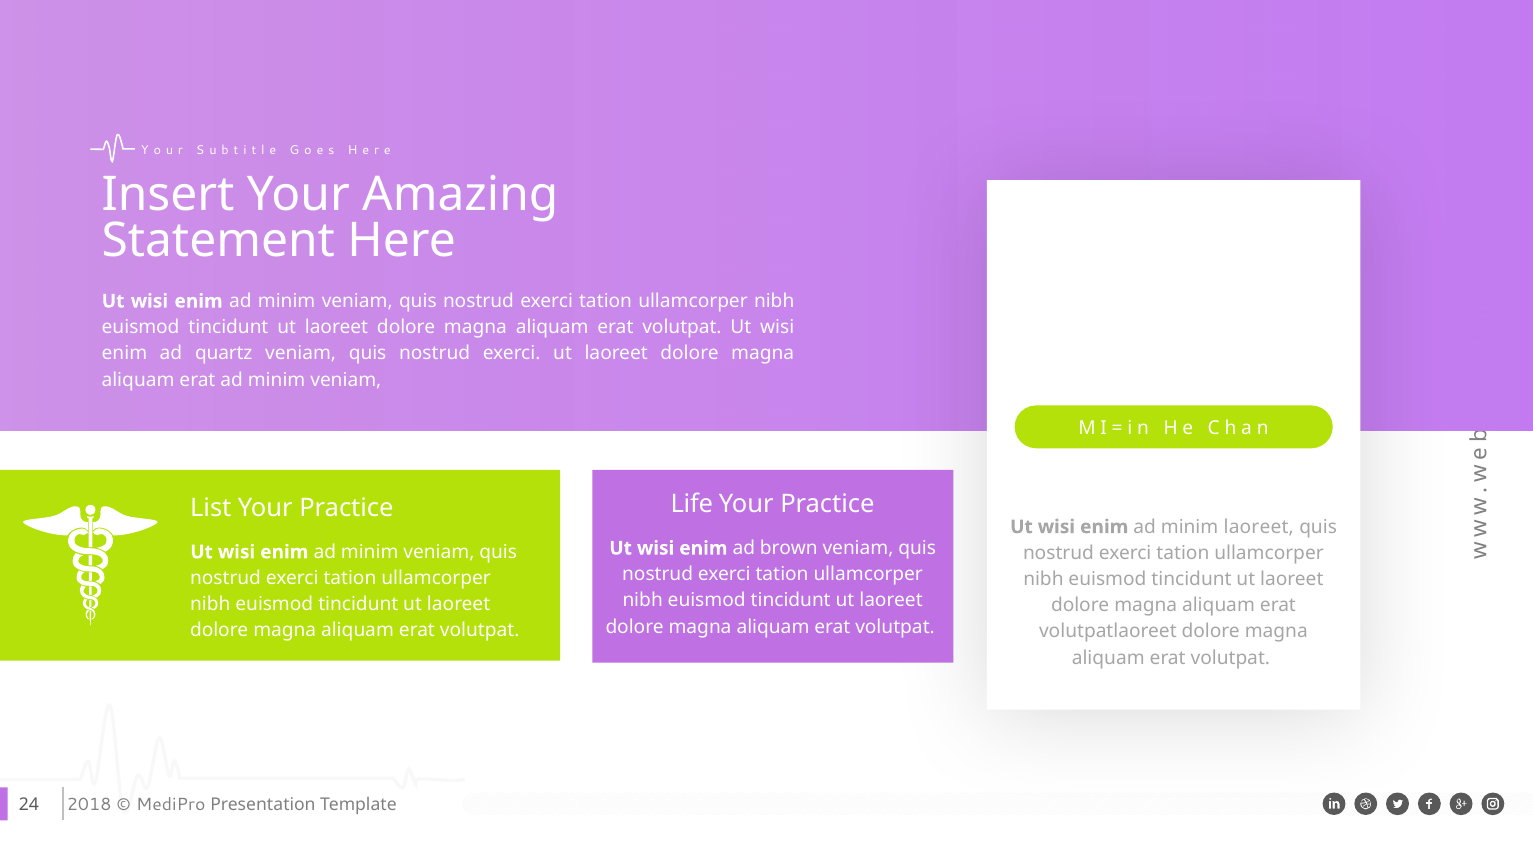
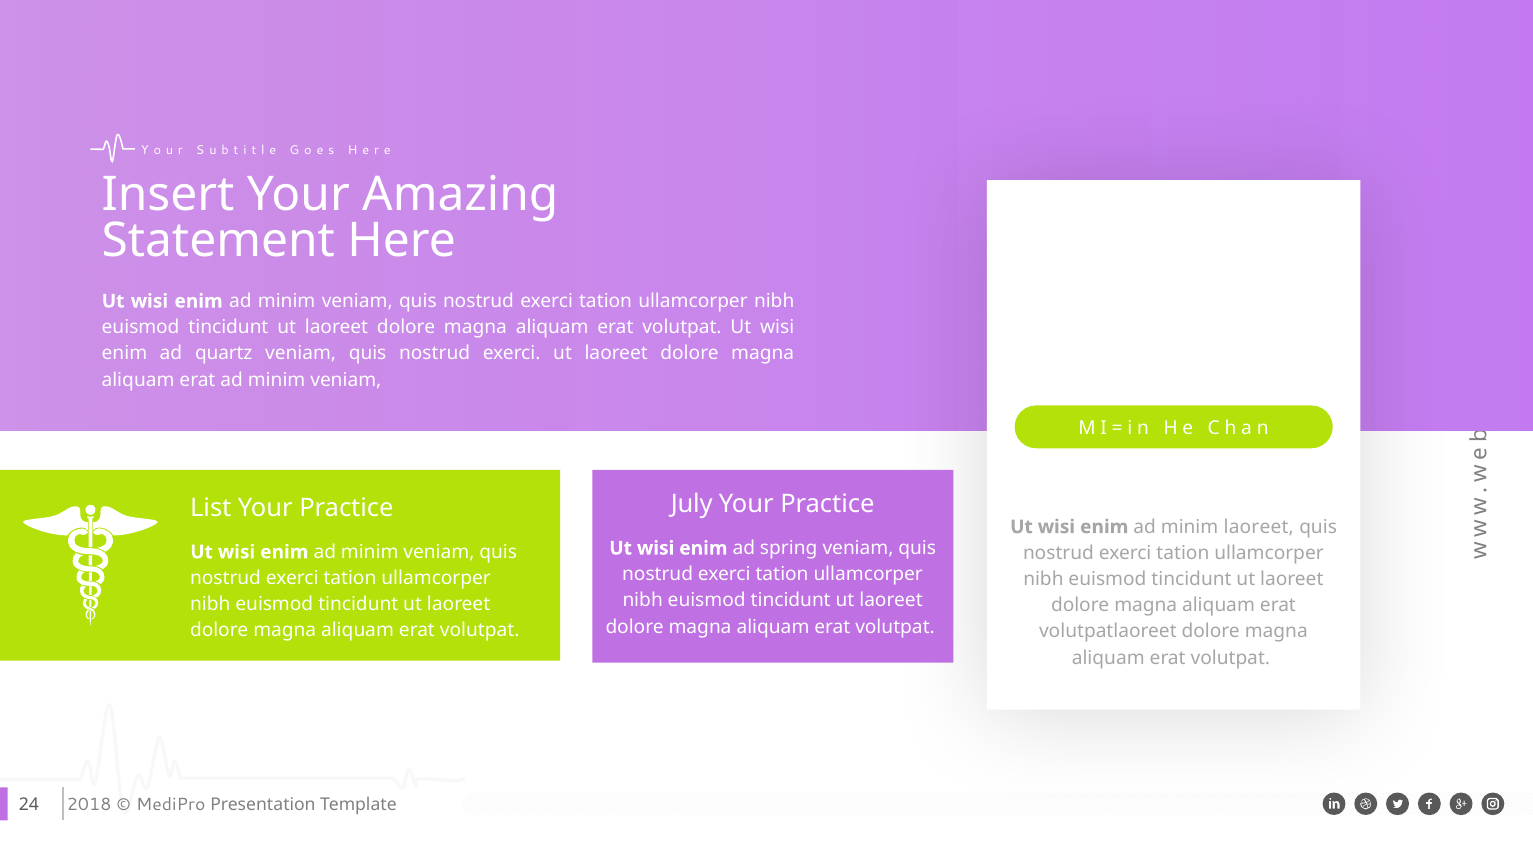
Life: Life -> July
brown: brown -> spring
